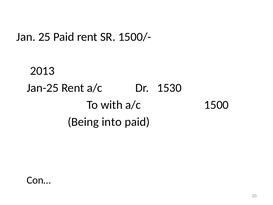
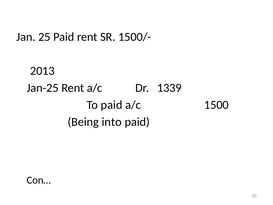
1530: 1530 -> 1339
To with: with -> paid
